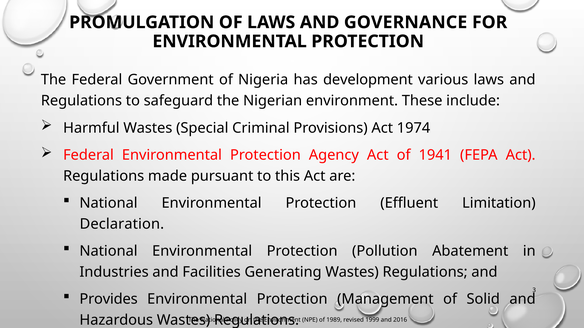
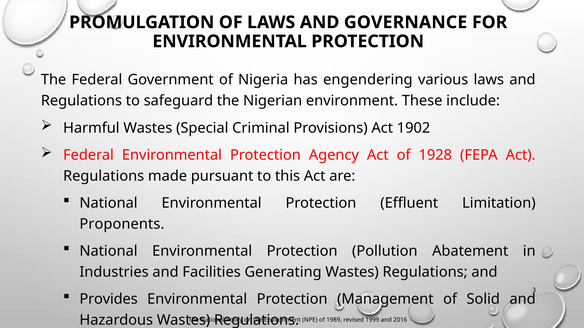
development: development -> engendering
1974: 1974 -> 1902
1941: 1941 -> 1928
Declaration: Declaration -> Proponents
